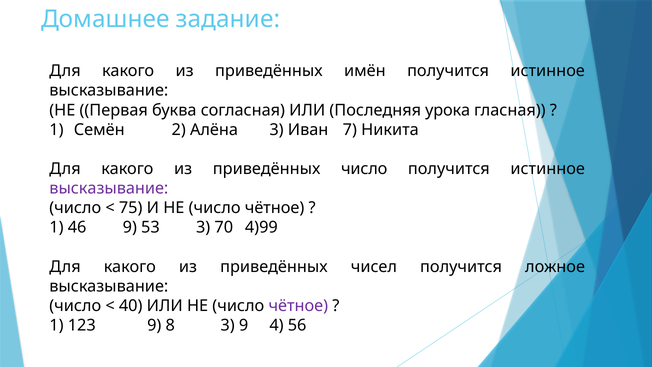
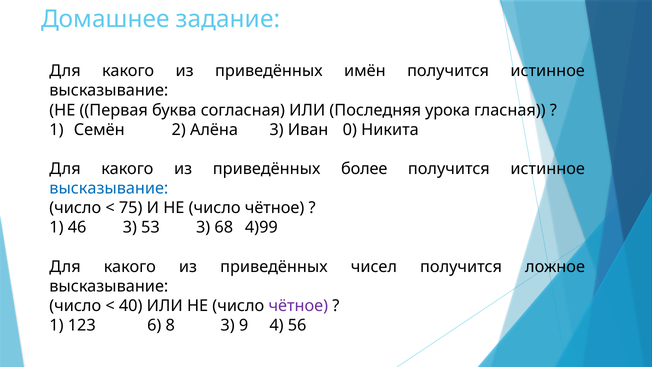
7: 7 -> 0
приведённых число: число -> более
высказывание at (109, 188) colour: purple -> blue
46 9: 9 -> 3
70: 70 -> 68
123 9: 9 -> 6
